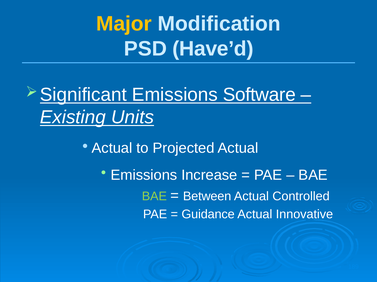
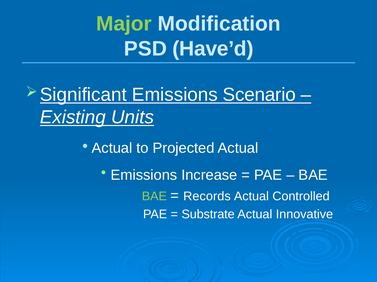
Major colour: yellow -> light green
Software: Software -> Scenario
Between: Between -> Records
Guidance: Guidance -> Substrate
